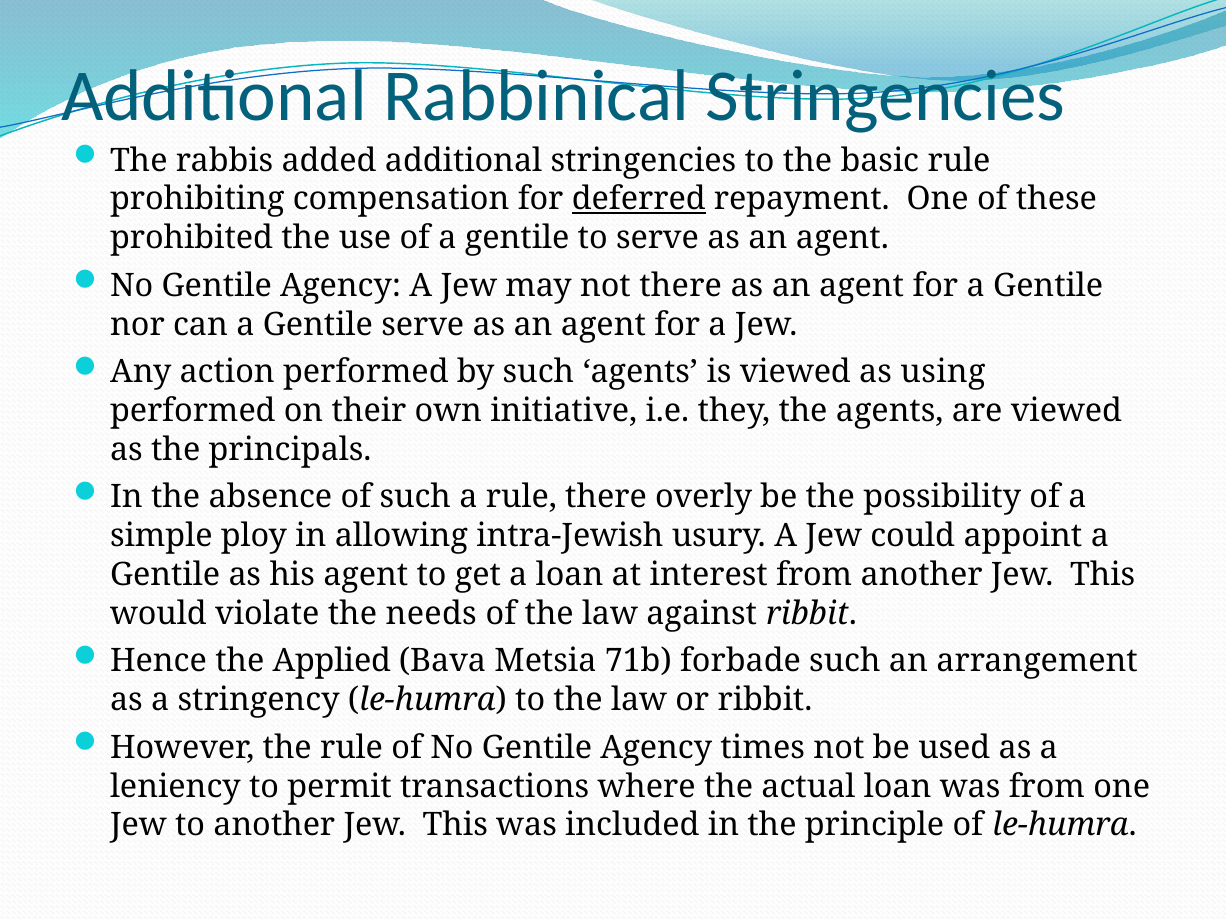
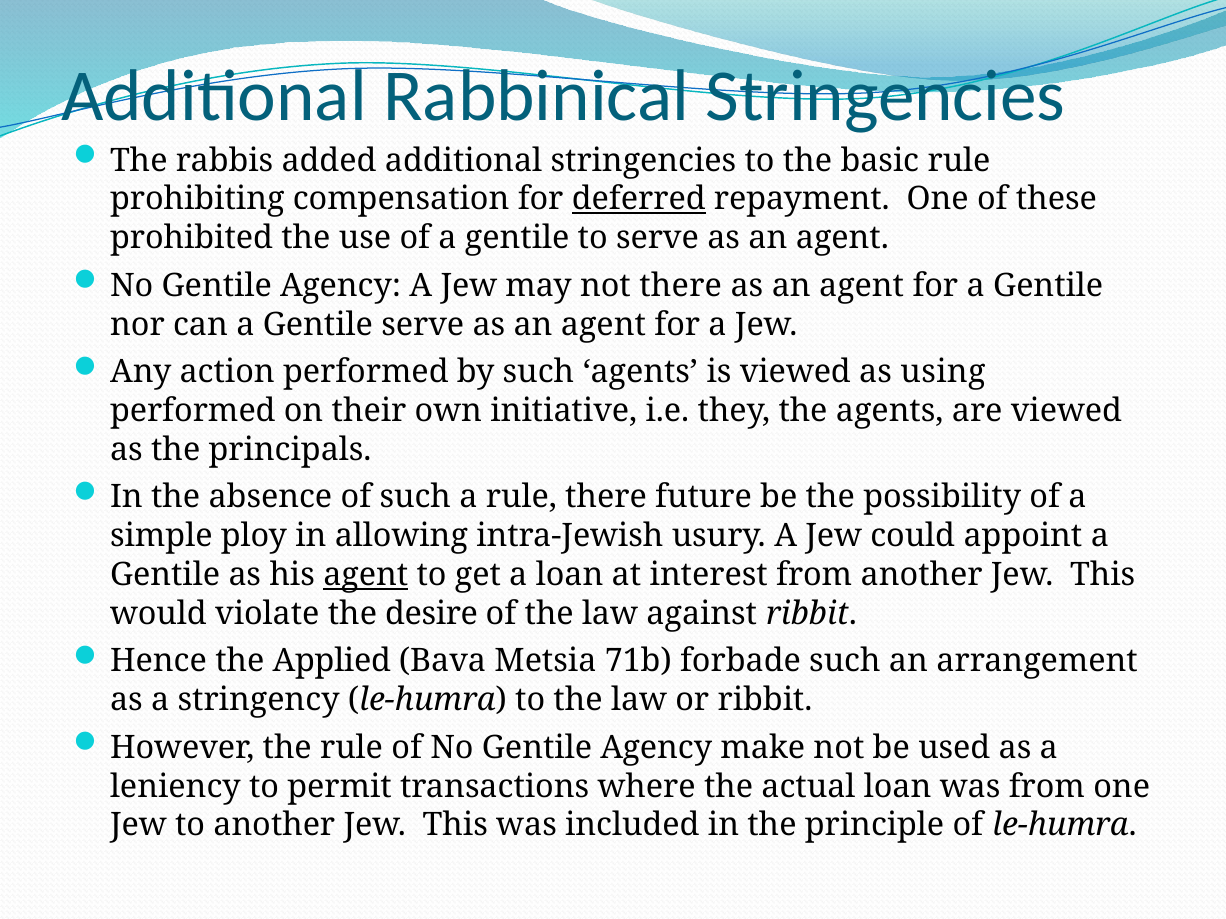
overly: overly -> future
agent at (366, 575) underline: none -> present
needs: needs -> desire
times: times -> make
